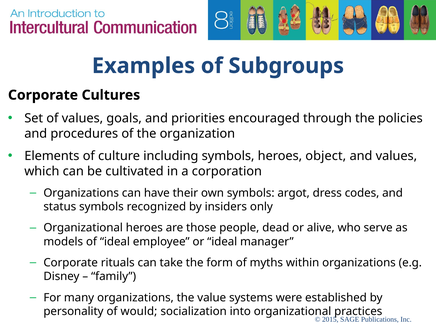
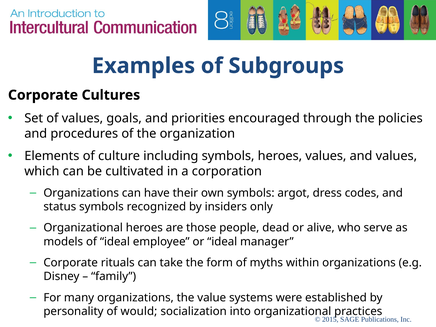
heroes object: object -> values
